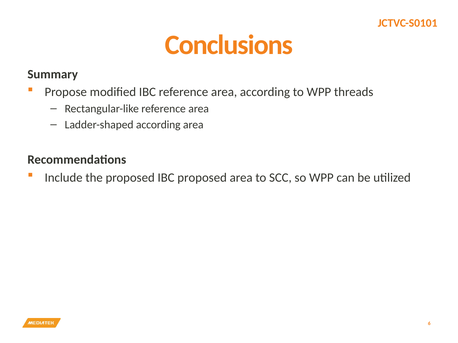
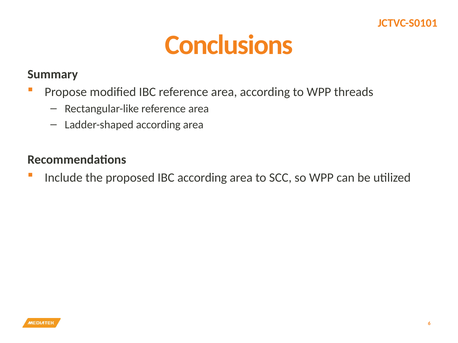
IBC proposed: proposed -> according
